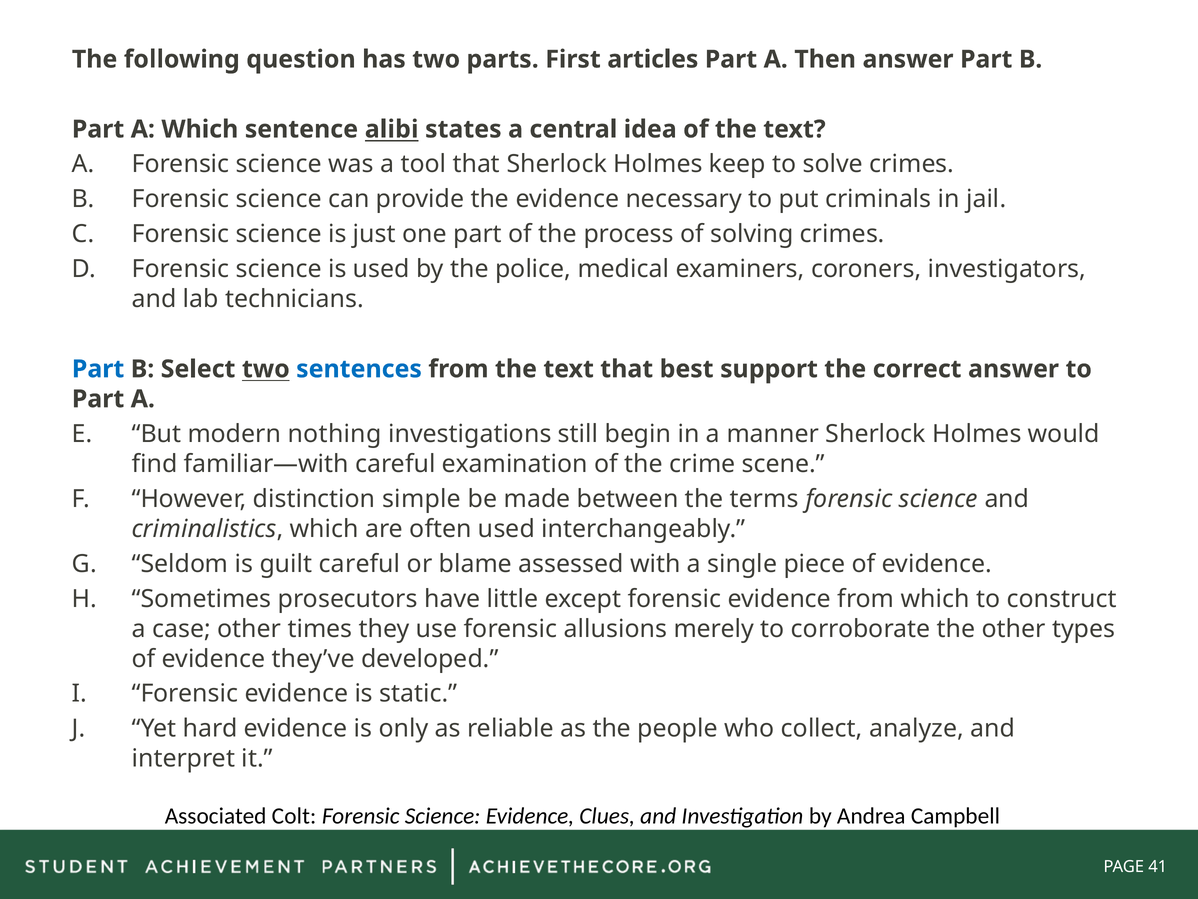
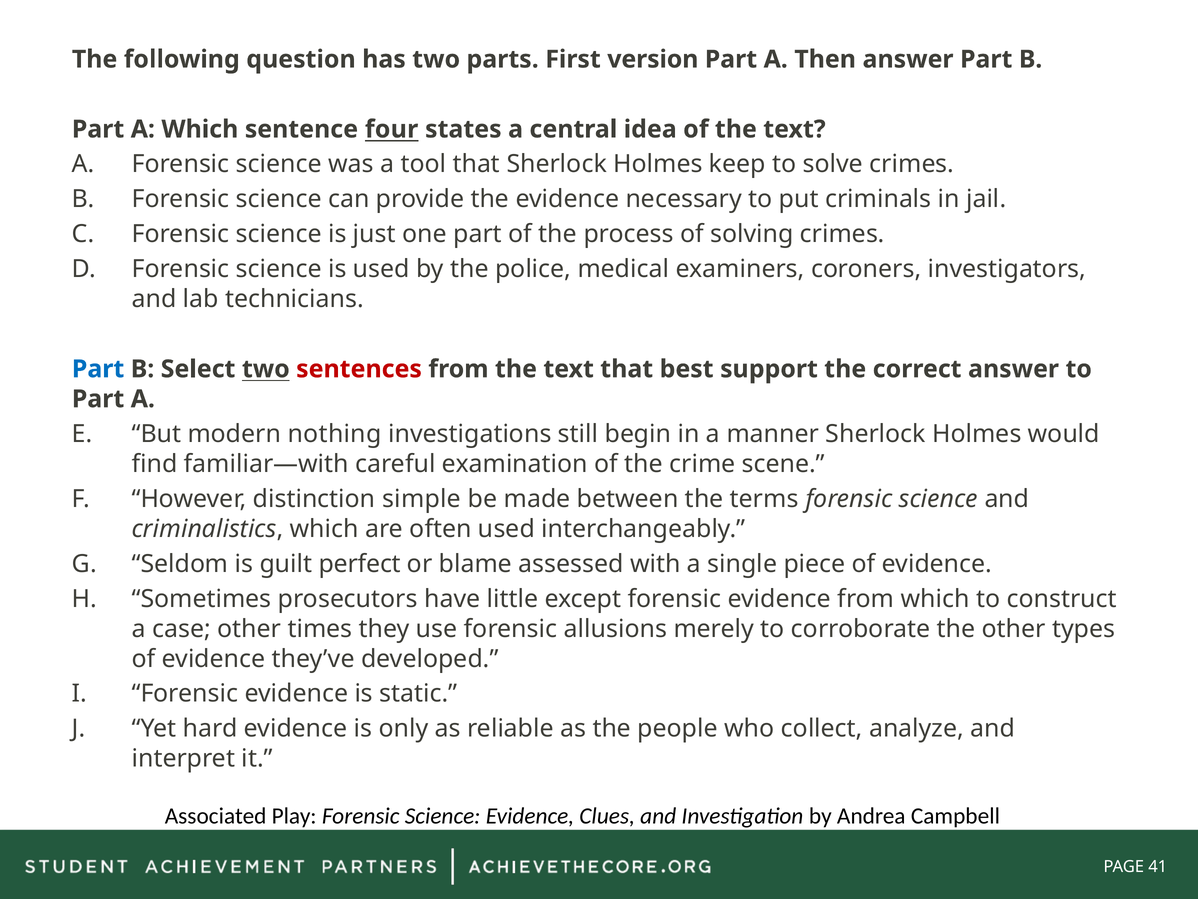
articles: articles -> version
alibi: alibi -> four
sentences colour: blue -> red
guilt careful: careful -> perfect
Colt: Colt -> Play
